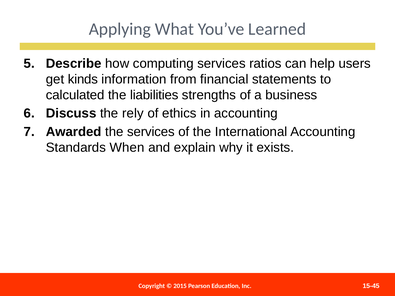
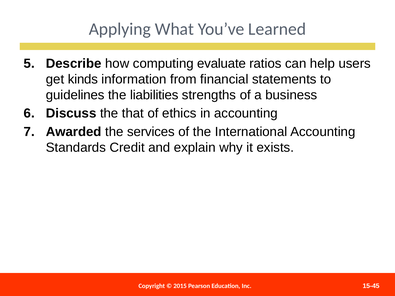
computing services: services -> evaluate
calculated: calculated -> guidelines
rely: rely -> that
When: When -> Credit
